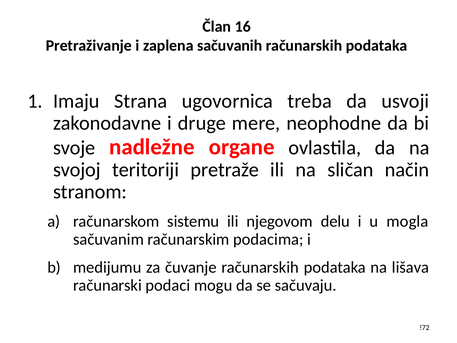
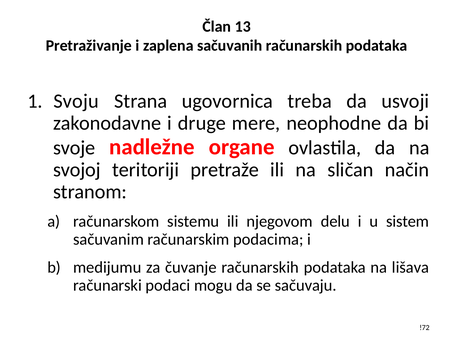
16: 16 -> 13
Imaju: Imaju -> Svoju
mogla: mogla -> sistem
